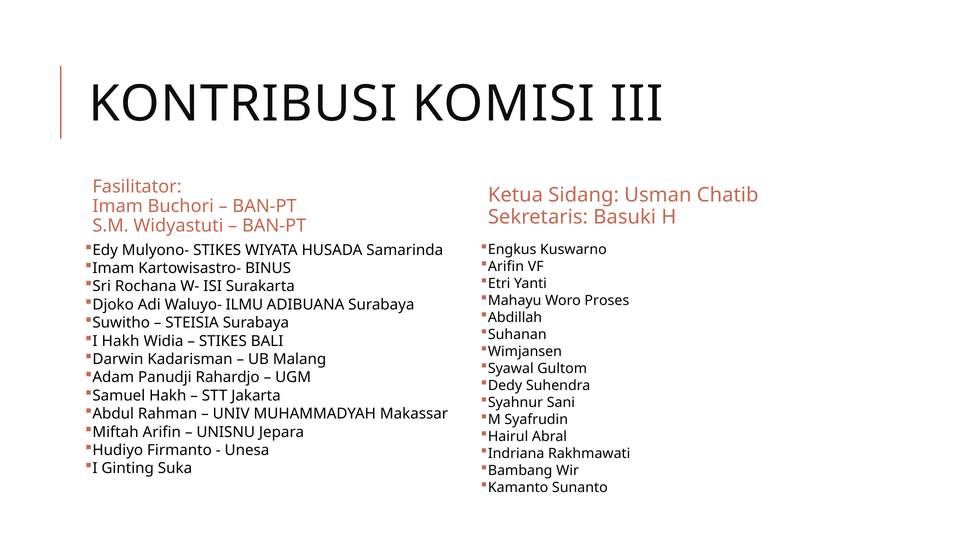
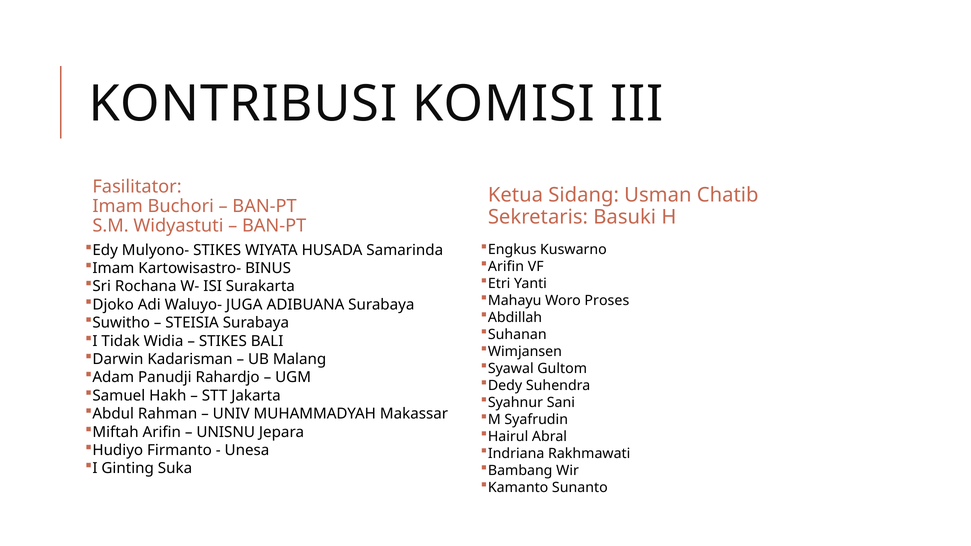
ILMU: ILMU -> JUGA
I Hakh: Hakh -> Tidak
